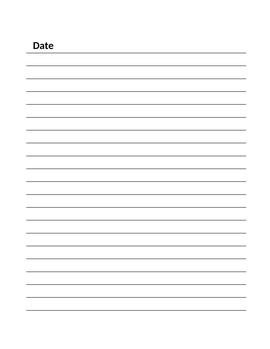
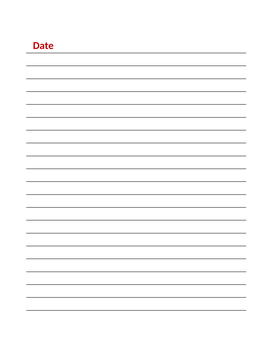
Date colour: black -> red
